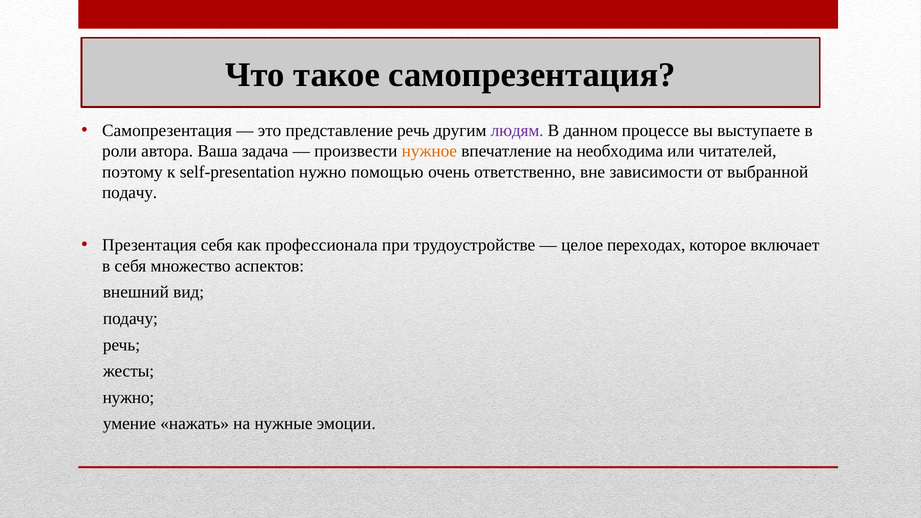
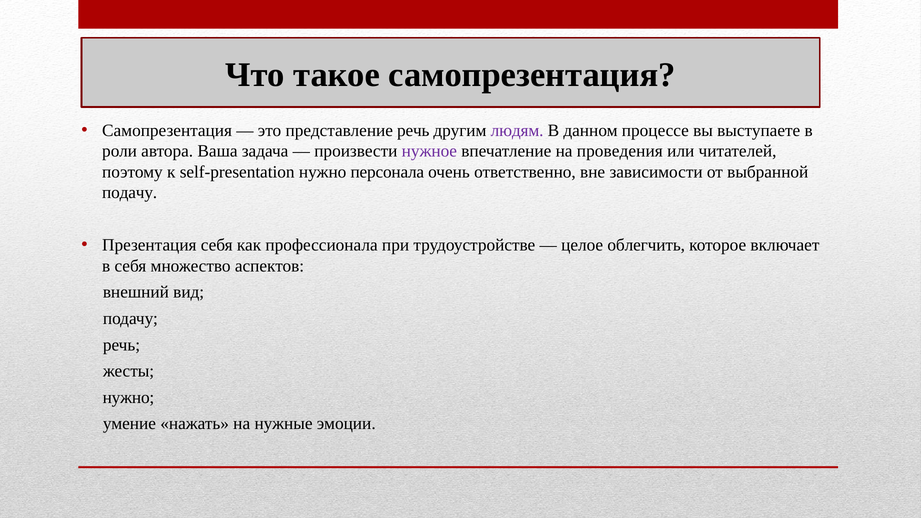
нужное colour: orange -> purple
необходима: необходима -> проведения
помощью: помощью -> персонала
переходах: переходах -> облегчить
